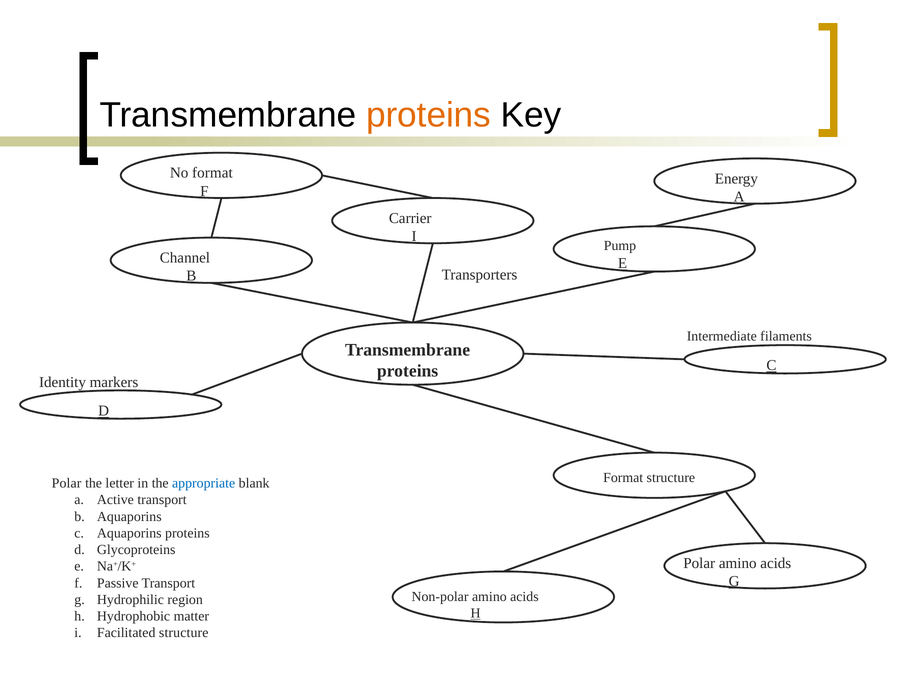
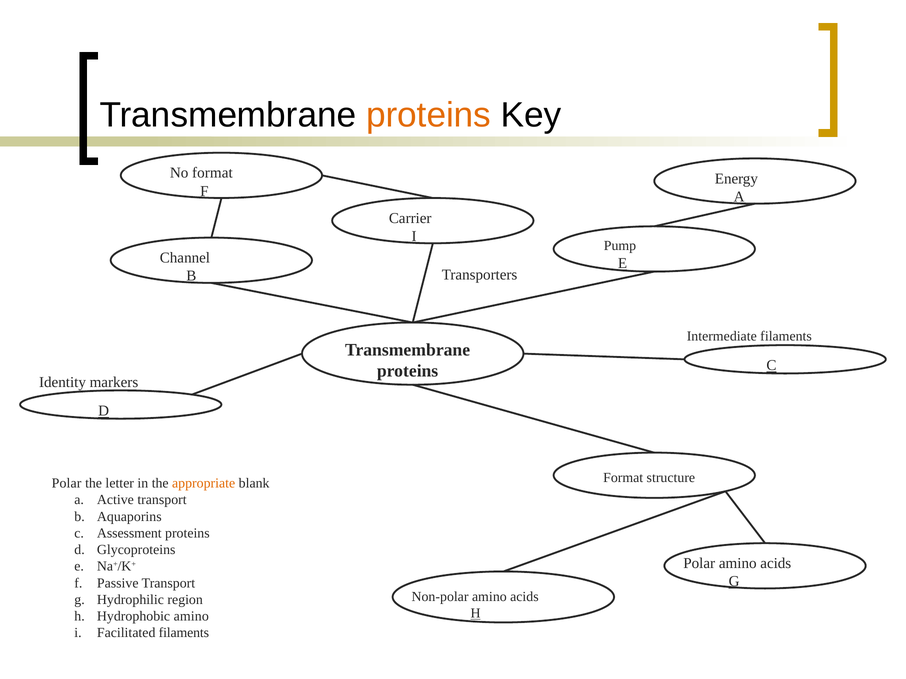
appropriate colour: blue -> orange
c Aquaporins: Aquaporins -> Assessment
Hydrophobic matter: matter -> amino
Facilitated structure: structure -> filaments
